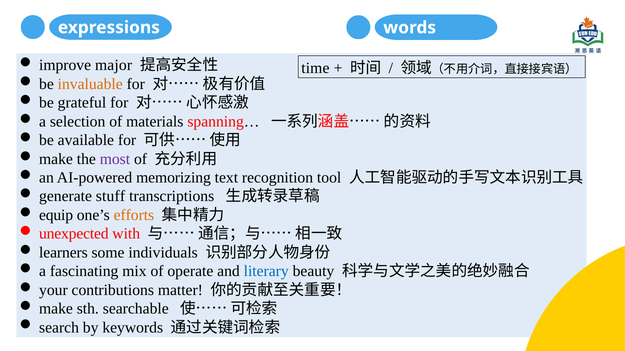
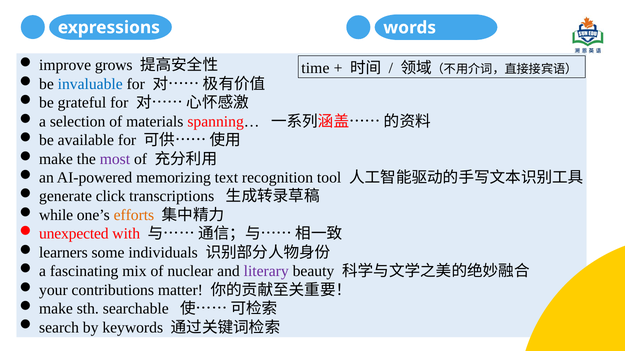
major: major -> grows
invaluable colour: orange -> blue
stuff: stuff -> click
equip: equip -> while
operate: operate -> nuclear
literary colour: blue -> purple
